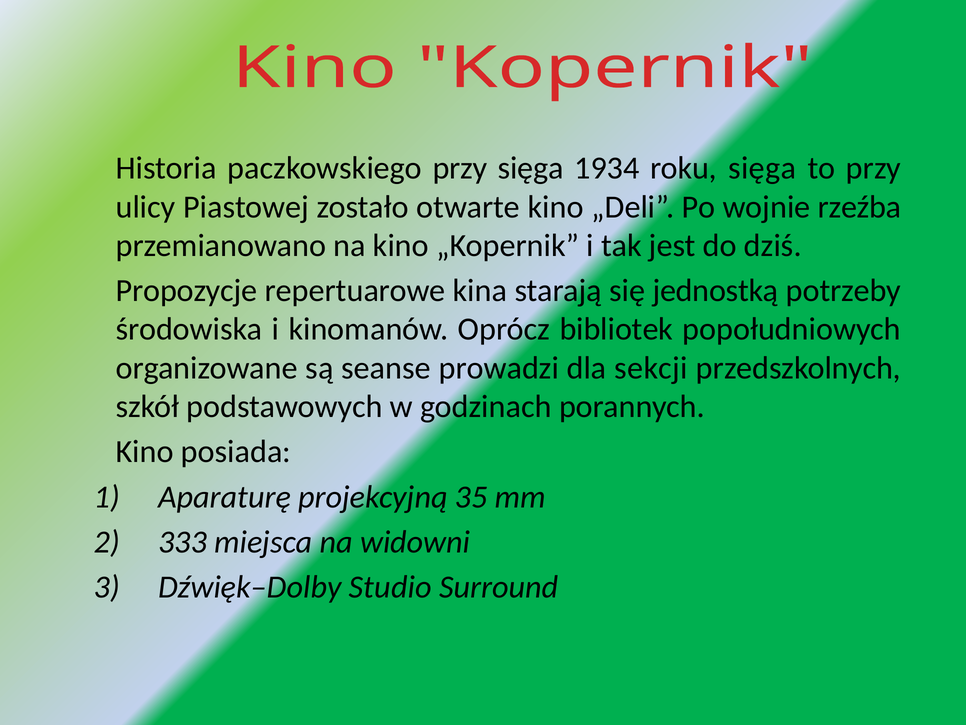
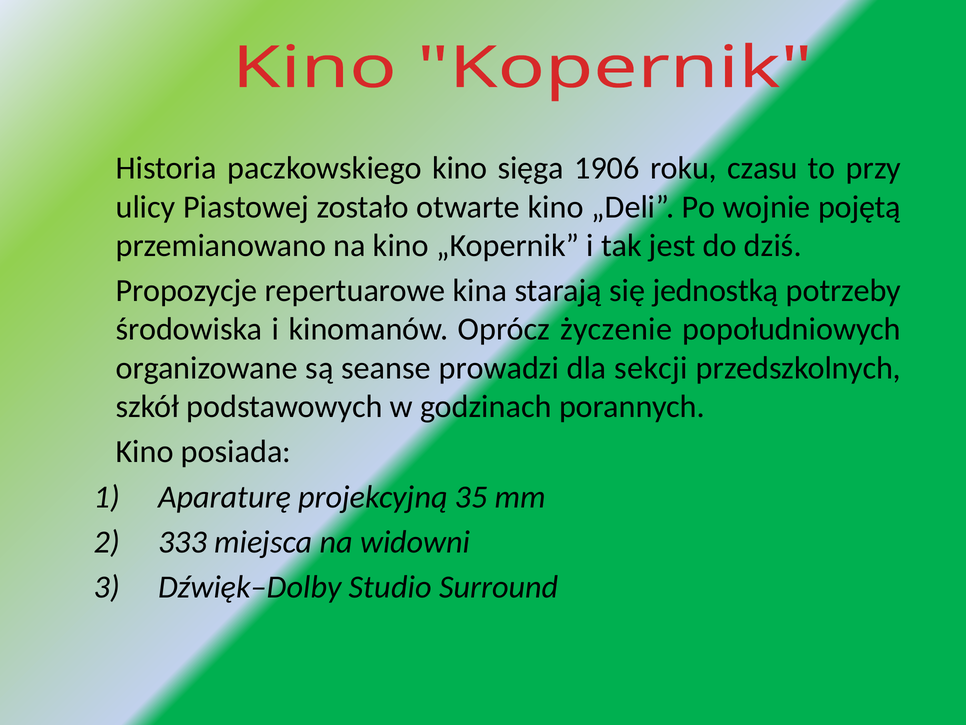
paczkowskiego przy: przy -> kino
1934: 1934 -> 1906
roku sięga: sięga -> czasu
rzeźba: rzeźba -> pojętą
bibliotek: bibliotek -> życzenie
